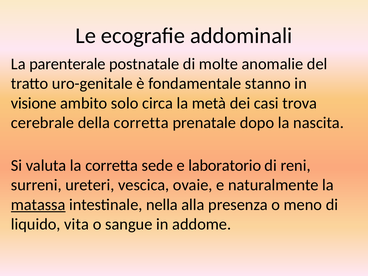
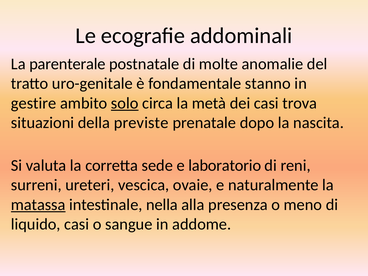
visione: visione -> gestire
solo underline: none -> present
cerebrale: cerebrale -> situazioni
della corretta: corretta -> previste
liquido vita: vita -> casi
